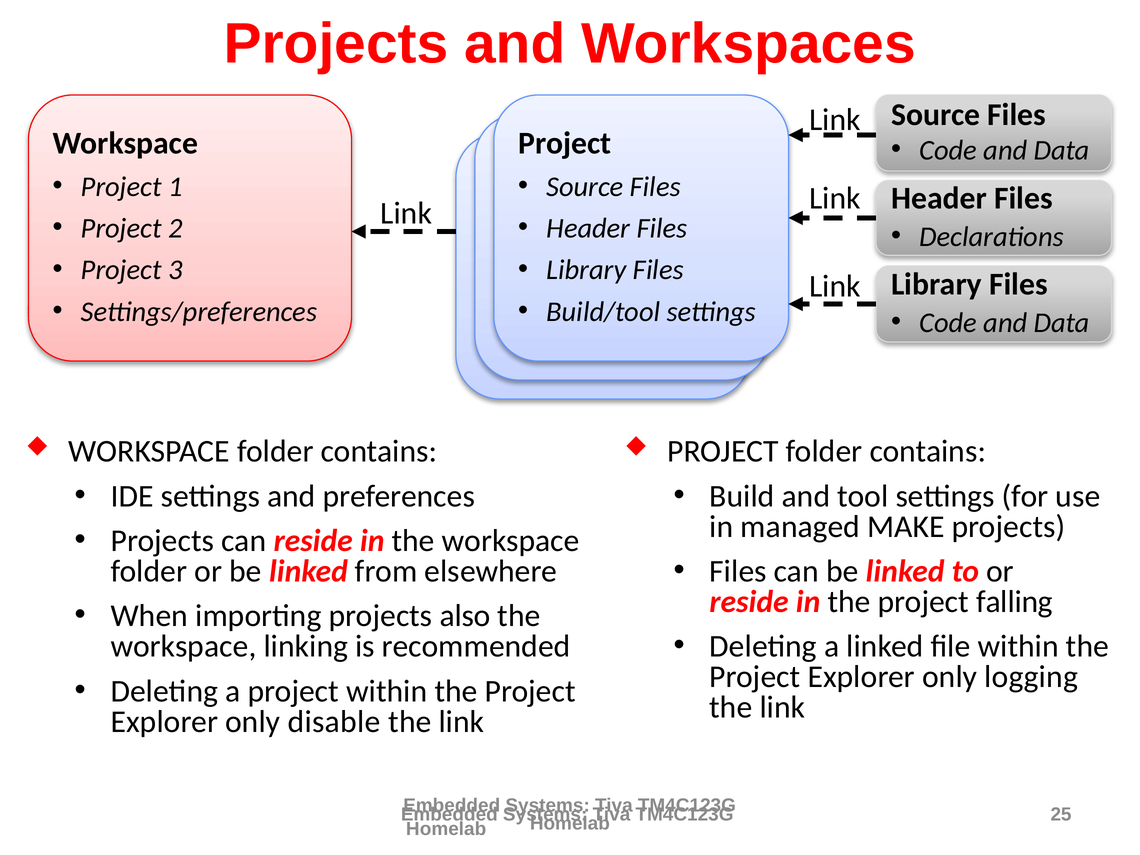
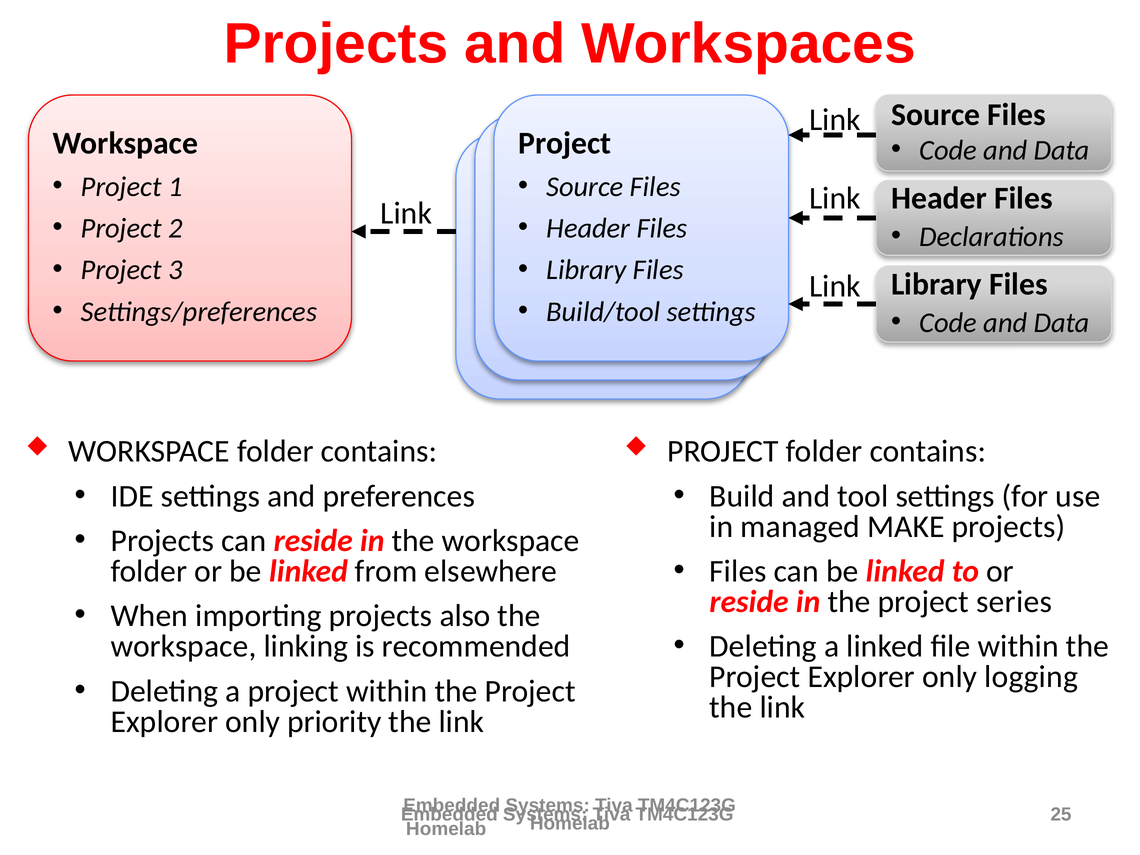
falling: falling -> series
disable: disable -> priority
